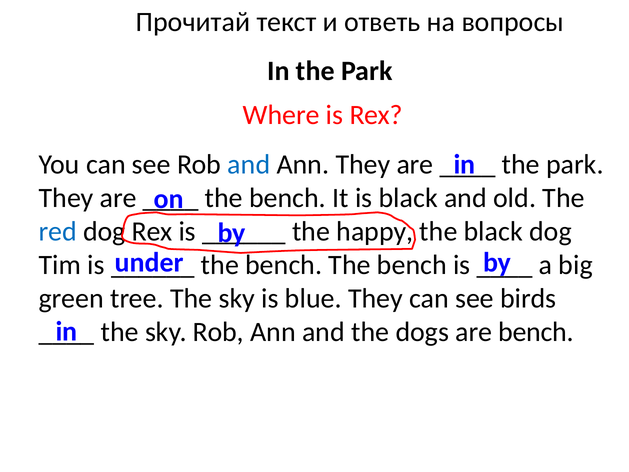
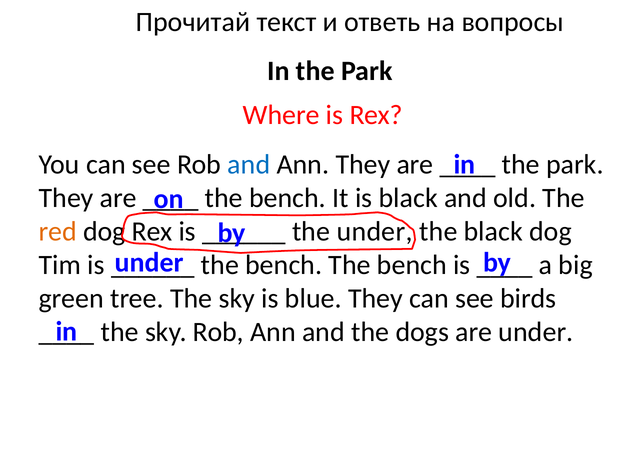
red colour: blue -> orange
the happy: happy -> under
are bench: bench -> under
